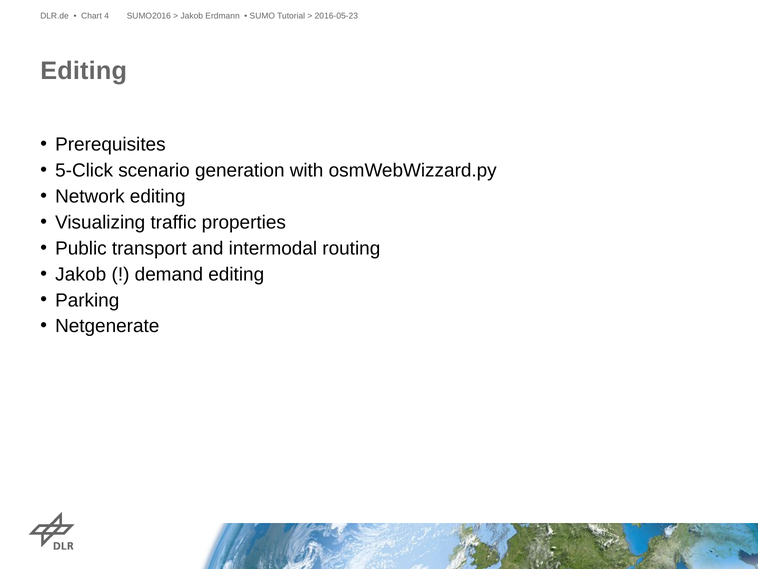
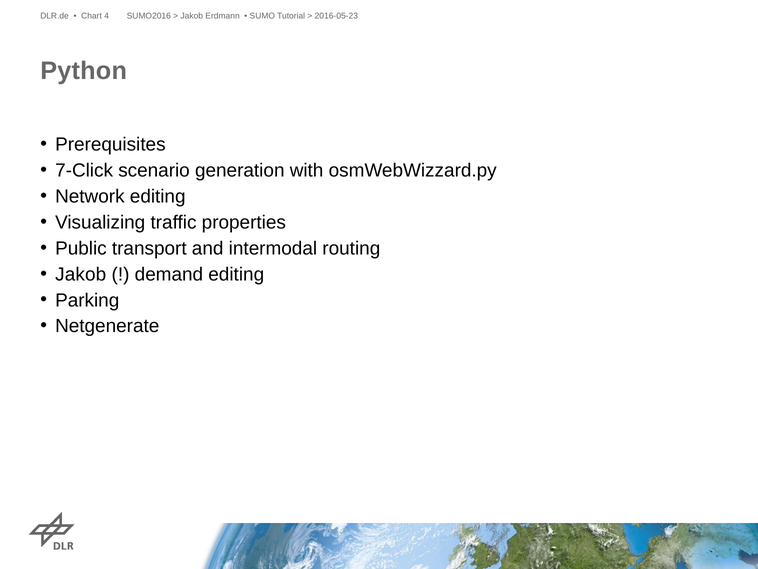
Editing at (84, 71): Editing -> Python
5-Click: 5-Click -> 7-Click
